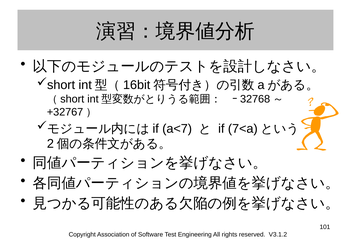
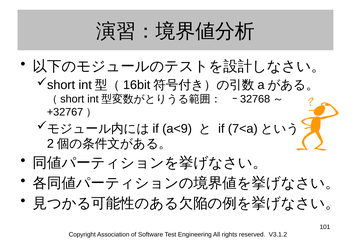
a<7: a<7 -> a<9
